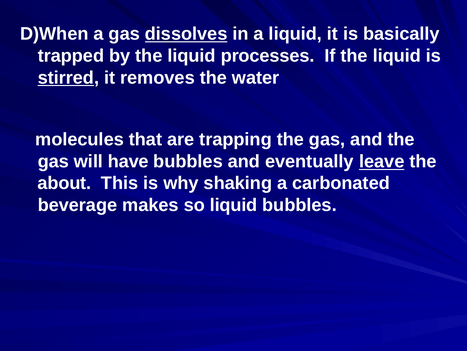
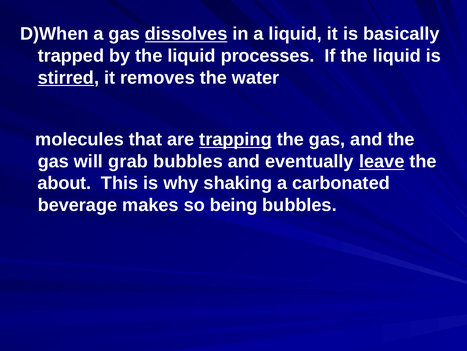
trapping underline: none -> present
have: have -> grab
so liquid: liquid -> being
